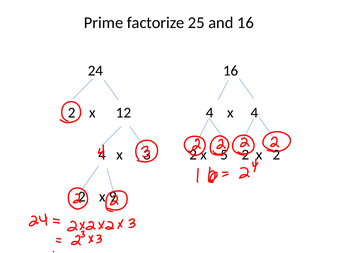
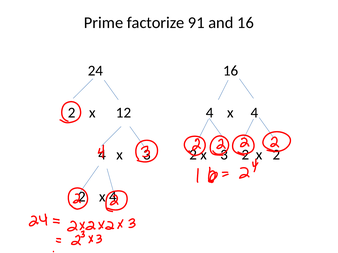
25: 25 -> 91
2 x 5: 5 -> 3
2 x 9: 9 -> 4
